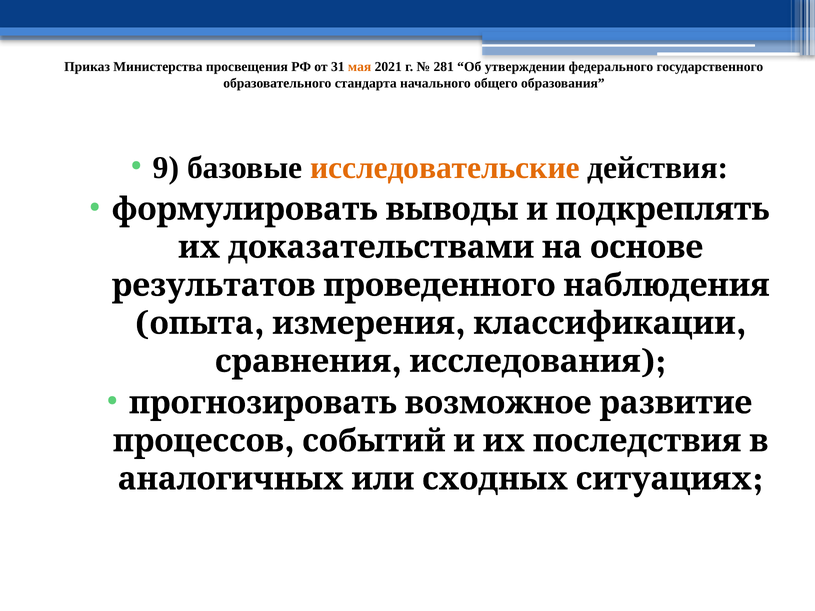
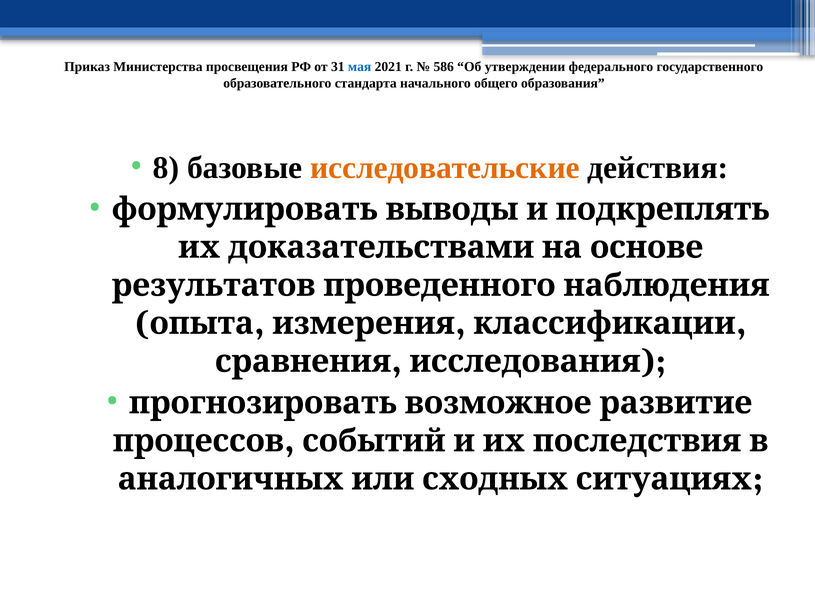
мая colour: orange -> blue
281: 281 -> 586
9: 9 -> 8
